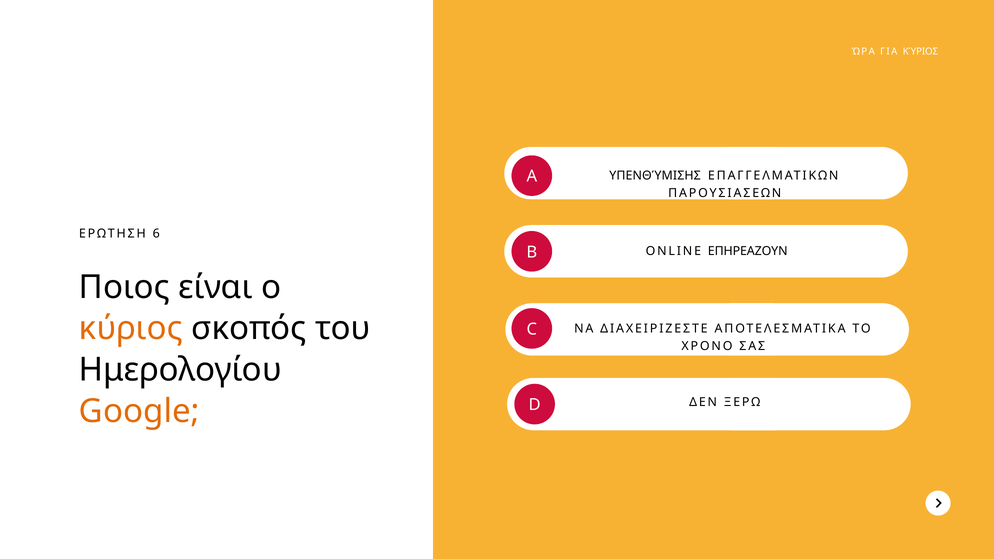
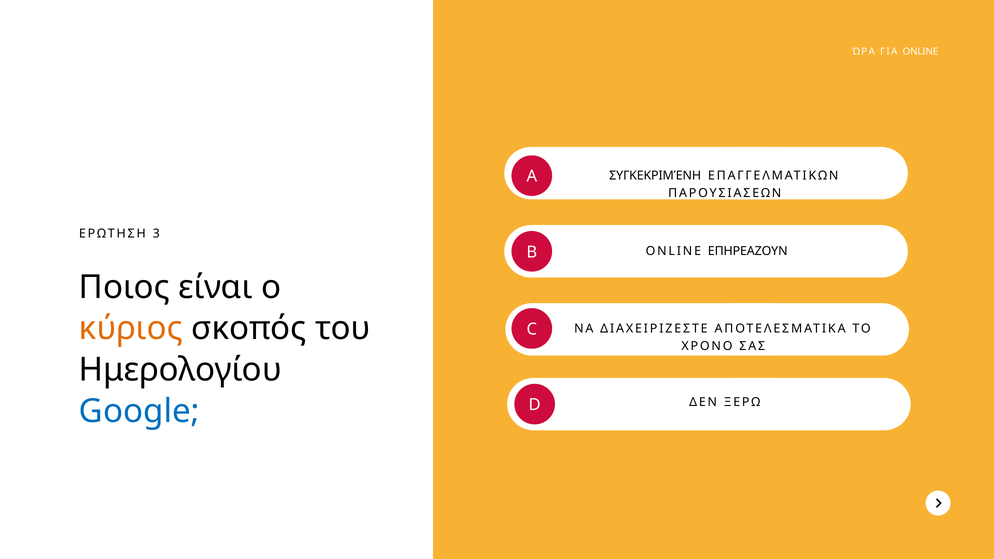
ΓΙΑ ΚΎΡΙΟΣ: ΚΎΡΙΟΣ -> ONLINE
ΥΠΕΝΘΎΜΙΣΗΣ: ΥΠΕΝΘΎΜΙΣΗΣ -> ΣΥΓΚΕΚΡΙΜΈΝΗ
6: 6 -> 3
Google colour: orange -> blue
